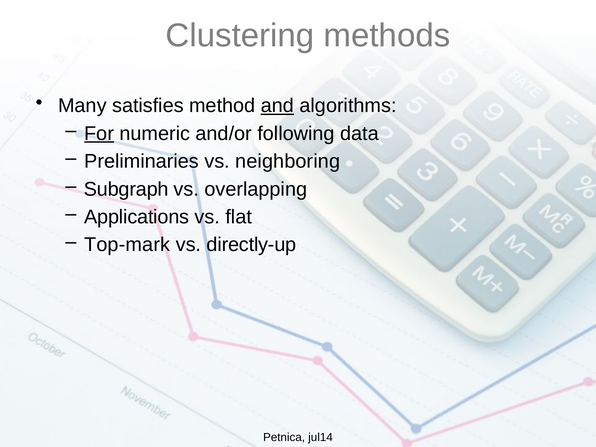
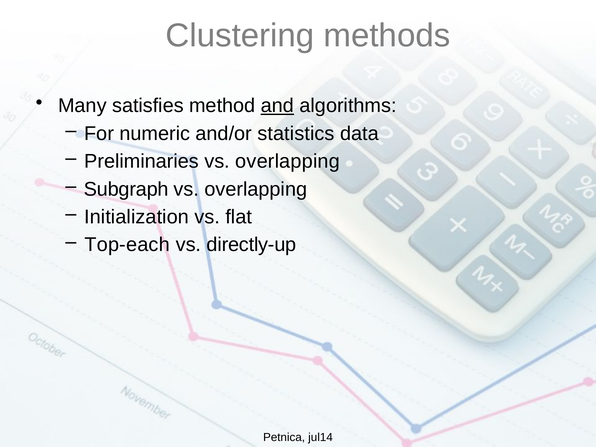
For underline: present -> none
following: following -> statistics
neighboring at (288, 161): neighboring -> overlapping
Applications: Applications -> Initialization
Top-mark: Top-mark -> Top-each
